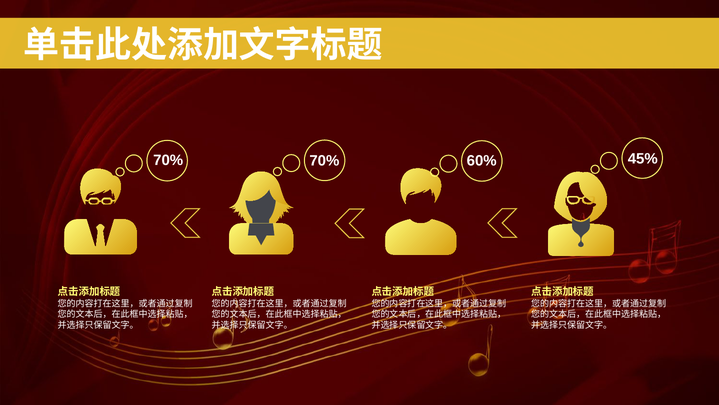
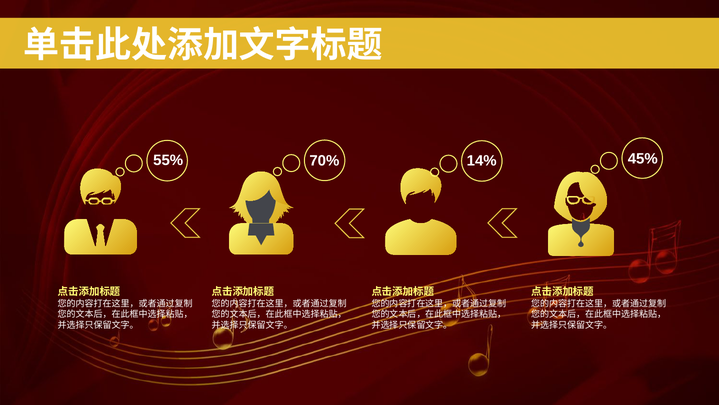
70% at (168, 160): 70% -> 55%
60%: 60% -> 14%
